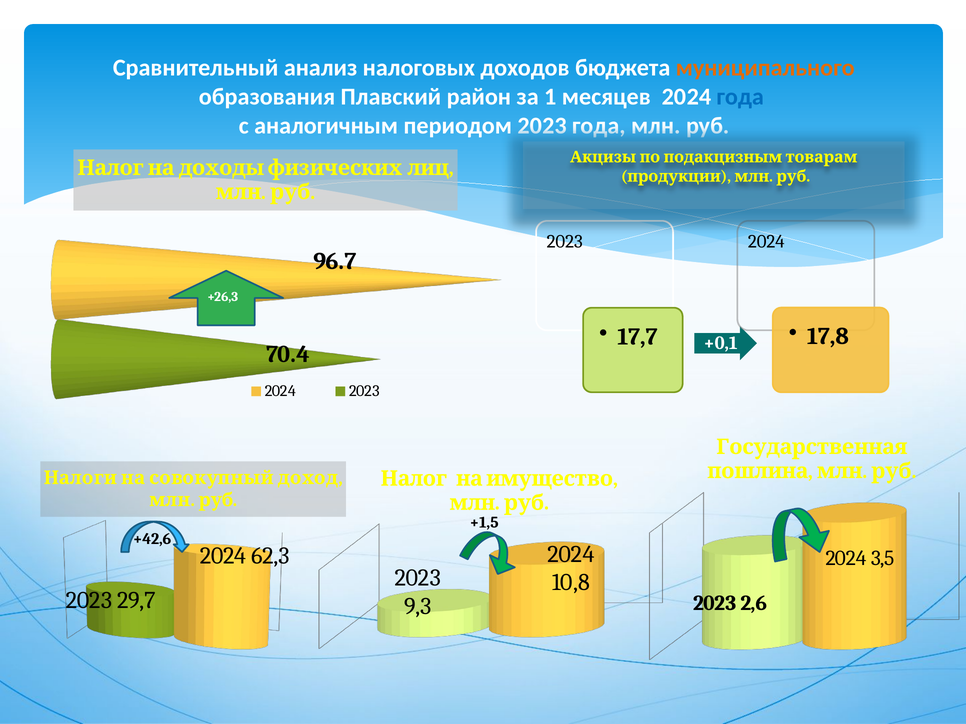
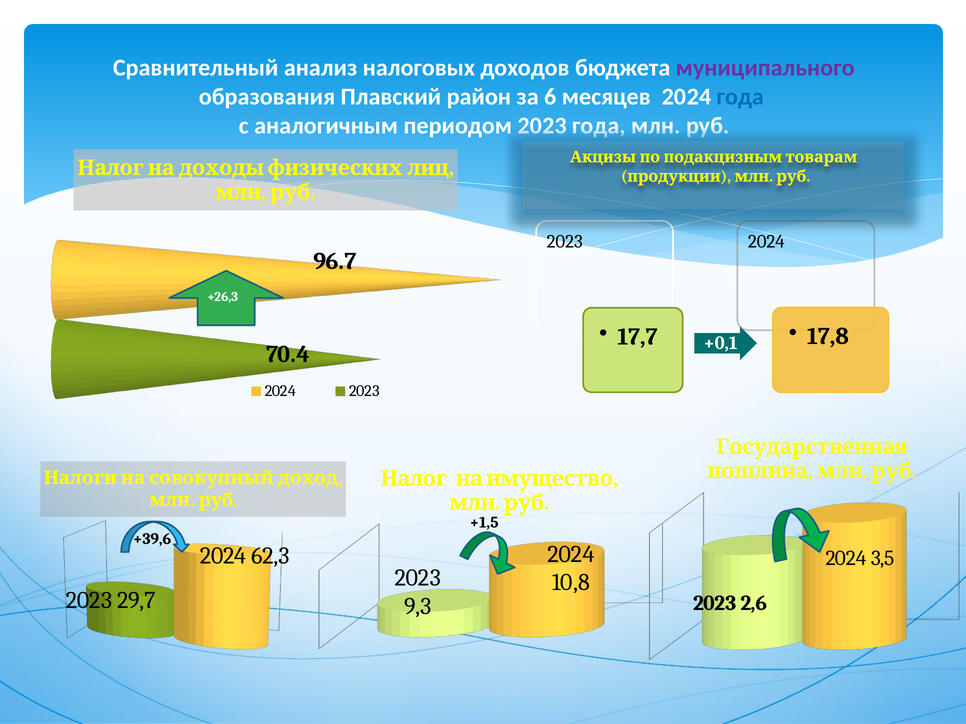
муниципального colour: orange -> purple
1: 1 -> 6
+42,6: +42,6 -> +39,6
